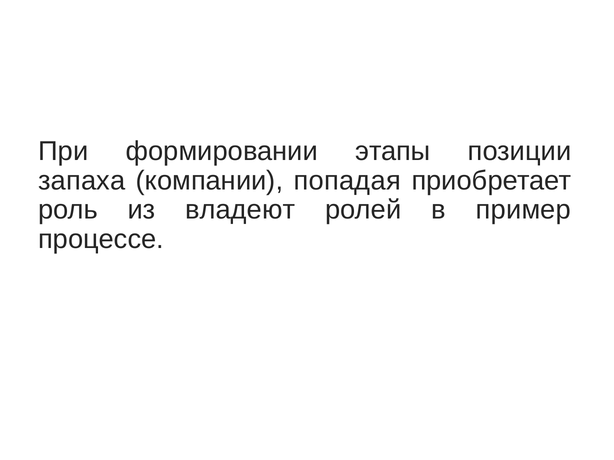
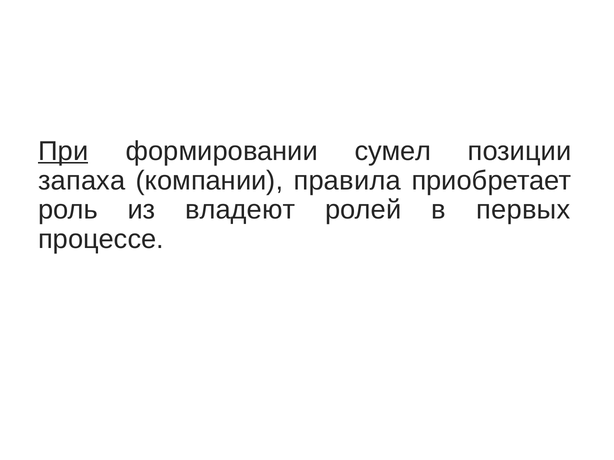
При underline: none -> present
этапы: этапы -> сумел
попадая: попадая -> правила
пример: пример -> первых
